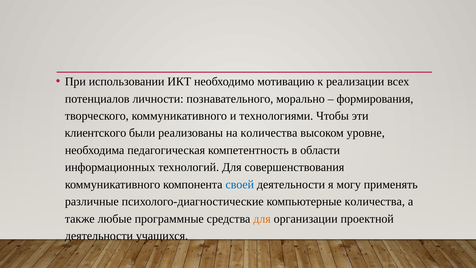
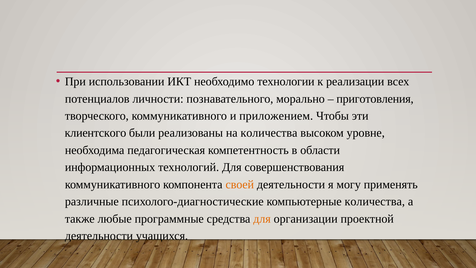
мотивацию: мотивацию -> технологии
формирования: формирования -> приготовления
технологиями: технологиями -> приложением
своей colour: blue -> orange
